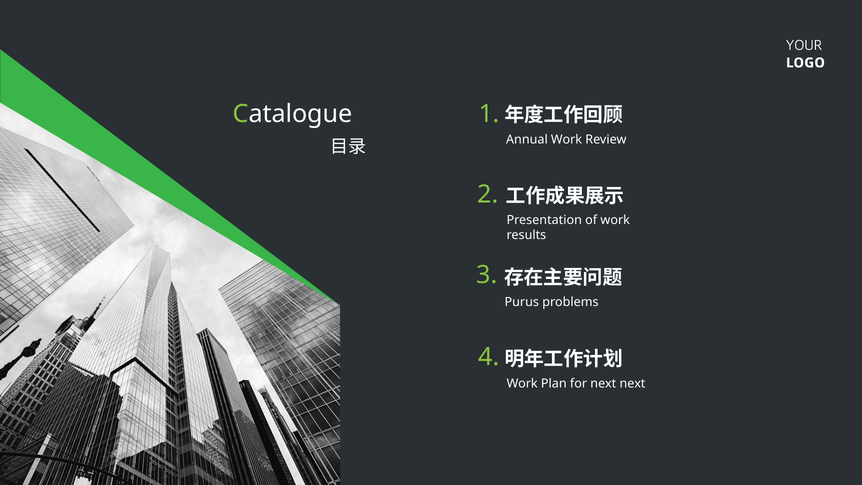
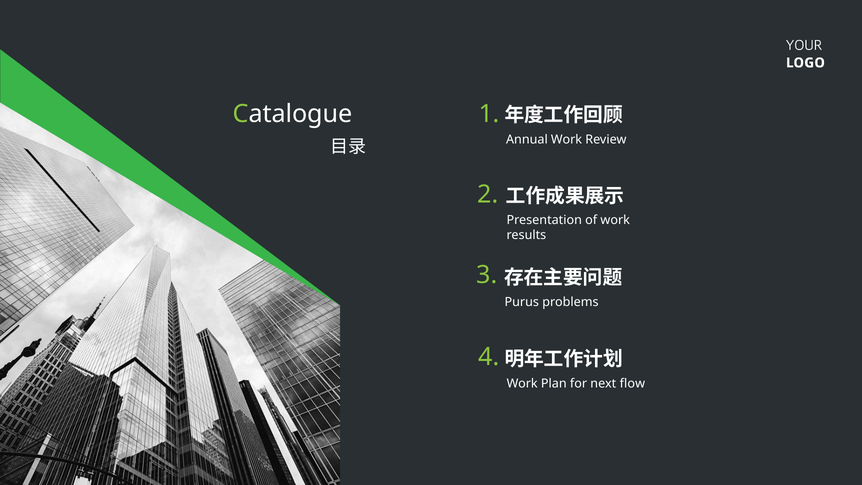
next next: next -> flow
